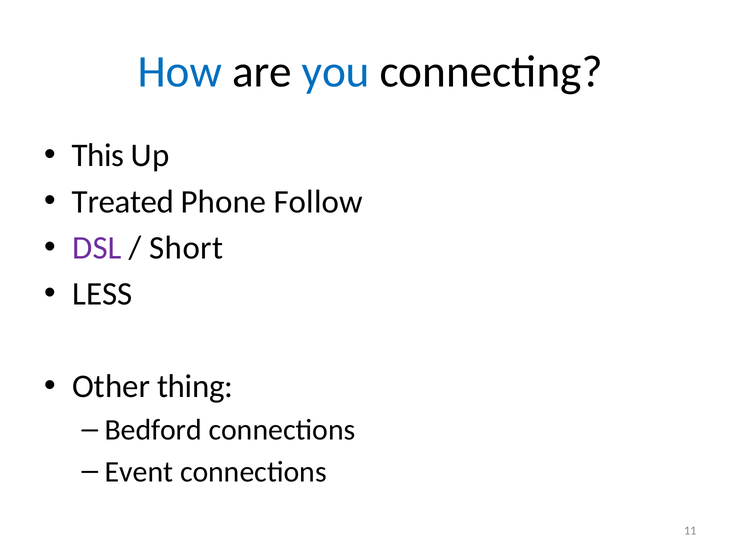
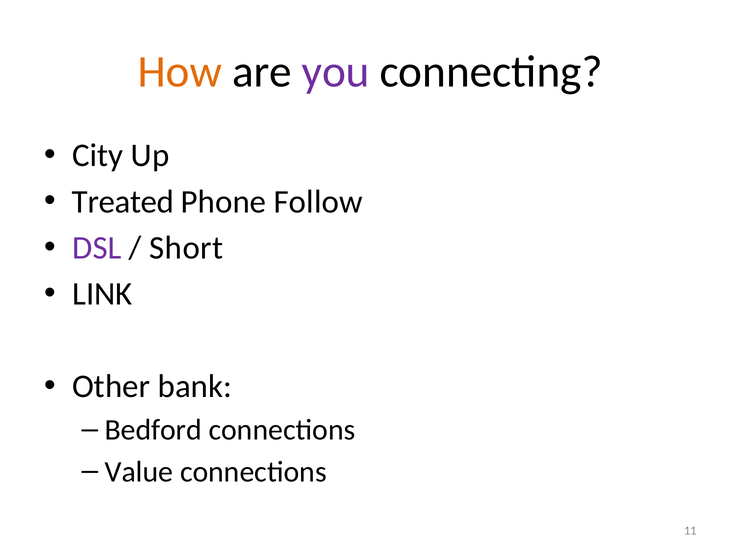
How colour: blue -> orange
you colour: blue -> purple
This: This -> City
LESS: LESS -> LINK
thing: thing -> bank
Event: Event -> Value
